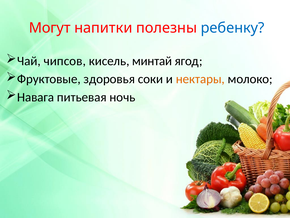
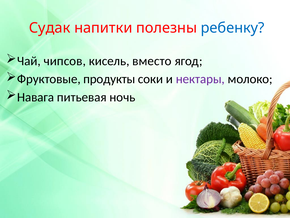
Могут: Могут -> Судак
минтай: минтай -> вместо
здоровья: здоровья -> продукты
нектары colour: orange -> purple
